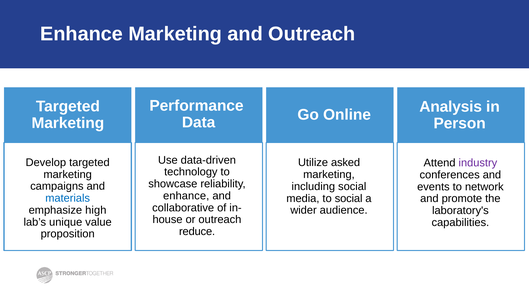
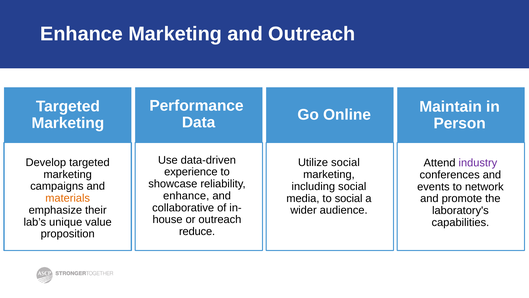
Analysis: Analysis -> Maintain
Utilize asked: asked -> social
technology: technology -> experience
materials colour: blue -> orange
high: high -> their
